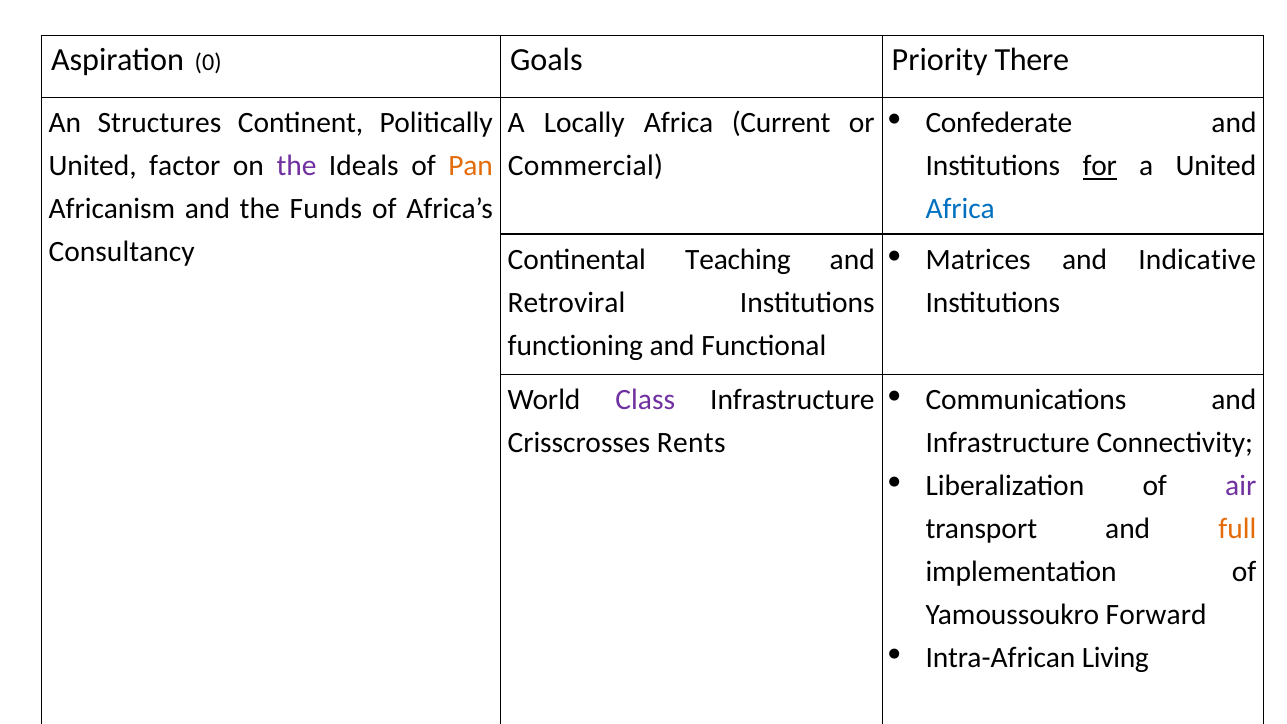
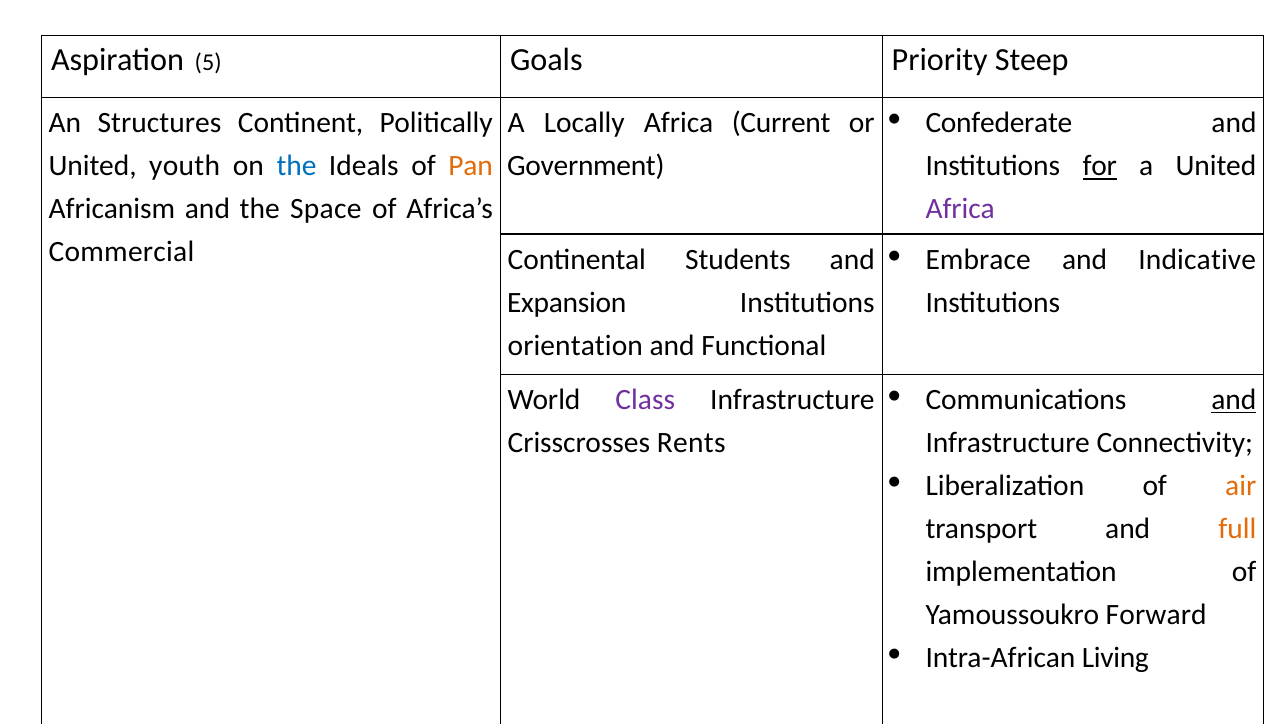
0: 0 -> 5
There: There -> Steep
factor: factor -> youth
the at (297, 166) colour: purple -> blue
Commercial: Commercial -> Government
Funds: Funds -> Space
Africa at (960, 209) colour: blue -> purple
Consultancy: Consultancy -> Commercial
Matrices: Matrices -> Embrace
Teaching: Teaching -> Students
Retroviral: Retroviral -> Expansion
functioning: functioning -> orientation
and at (1234, 400) underline: none -> present
air colour: purple -> orange
